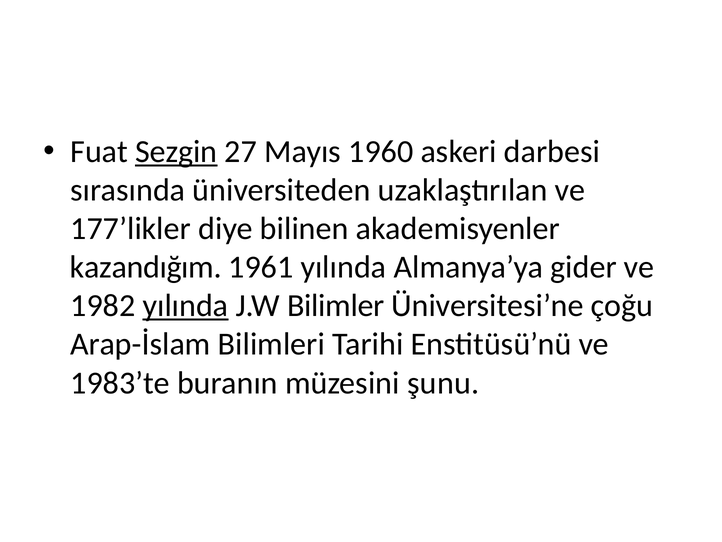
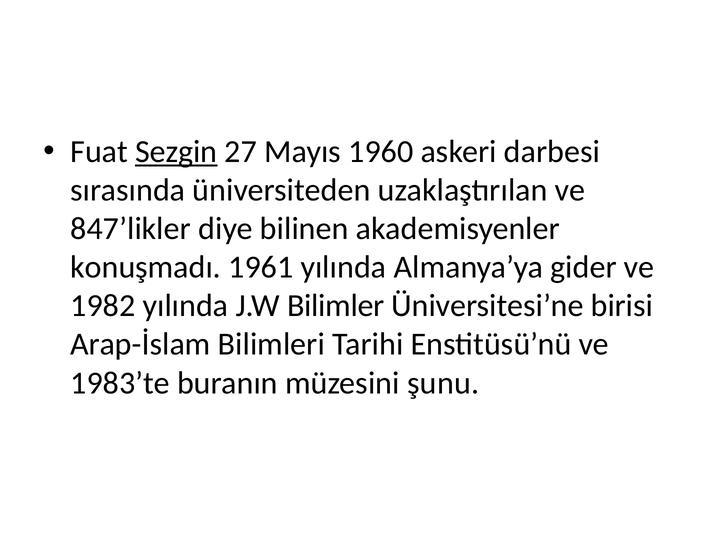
177’likler: 177’likler -> 847’likler
kazandığım: kazandığım -> konuşmadı
yılında at (185, 306) underline: present -> none
çoğu: çoğu -> birisi
